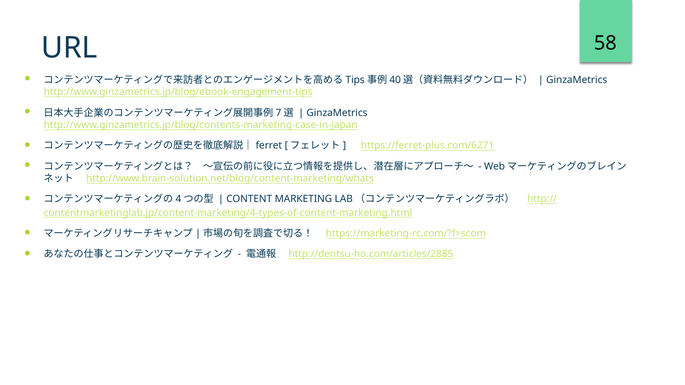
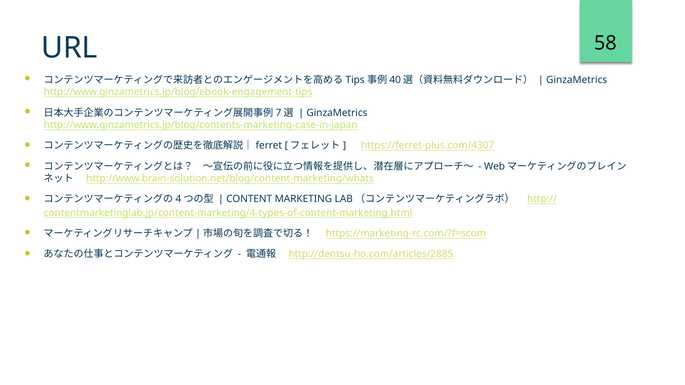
https://ferret-plus.com/6271: https://ferret-plus.com/6271 -> https://ferret-plus.com/4307
